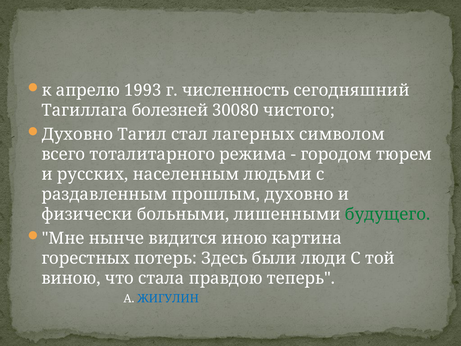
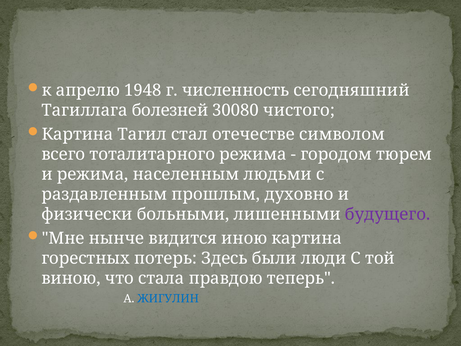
1993: 1993 -> 1948
Духовно at (77, 134): Духовно -> Картина
лагерных: лагерных -> отечестве
и русских: русских -> режима
будущего colour: green -> purple
